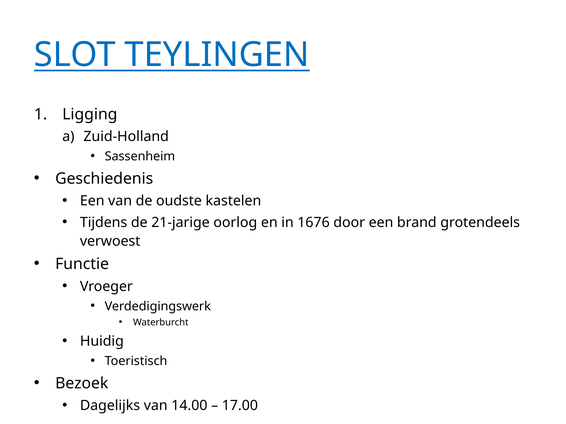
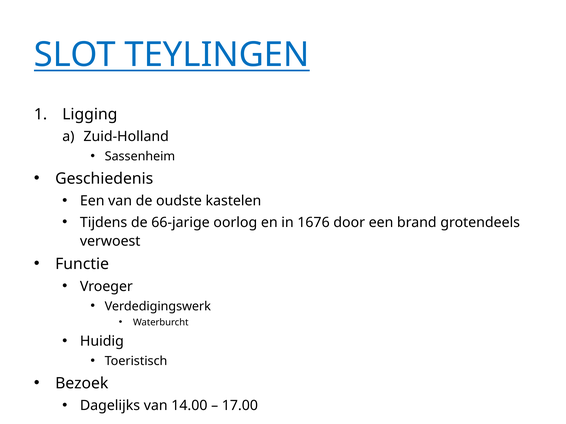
21-jarige: 21-jarige -> 66-jarige
